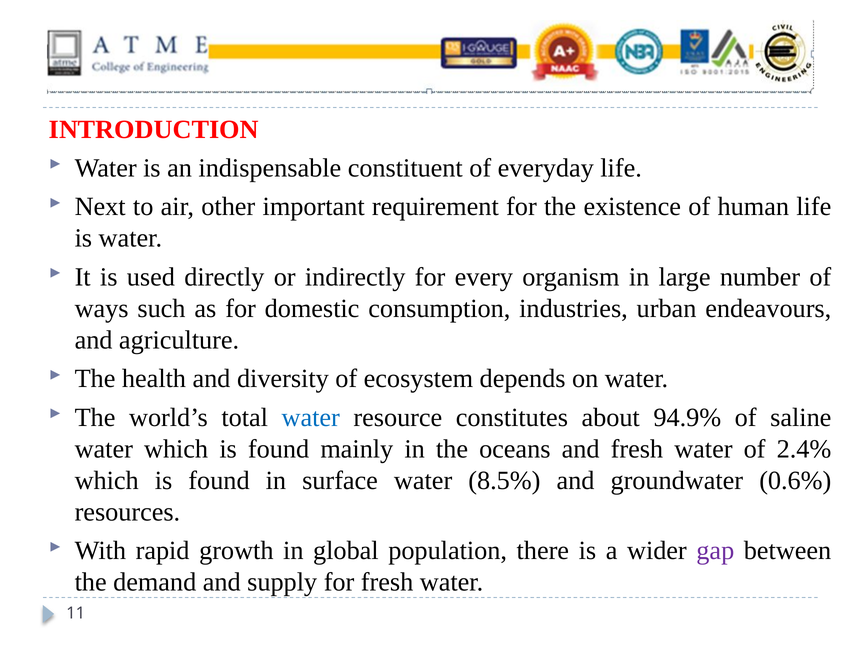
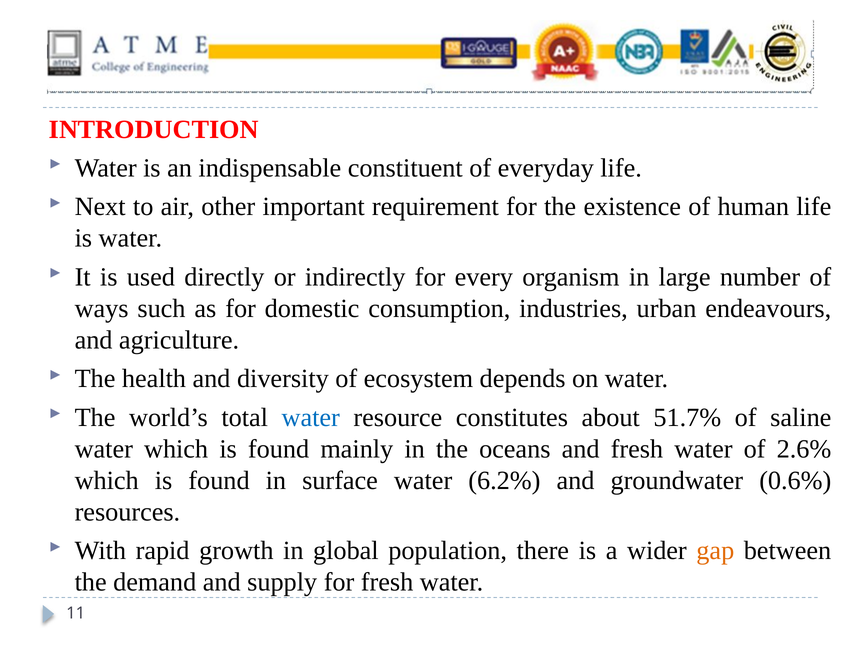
94.9%: 94.9% -> 51.7%
2.4%: 2.4% -> 2.6%
8.5%: 8.5% -> 6.2%
gap colour: purple -> orange
